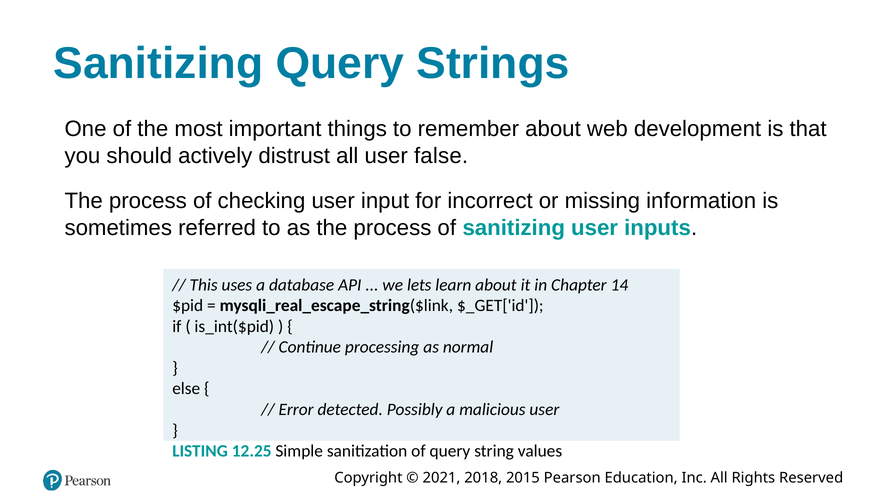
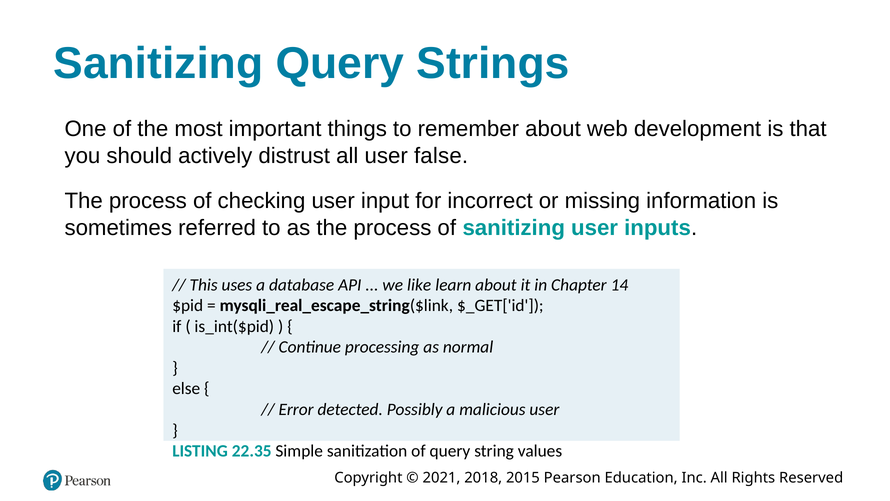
lets: lets -> like
12.25: 12.25 -> 22.35
